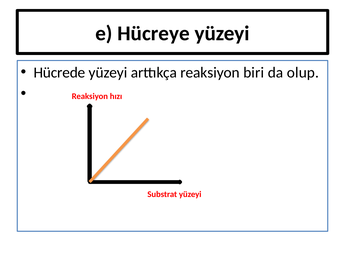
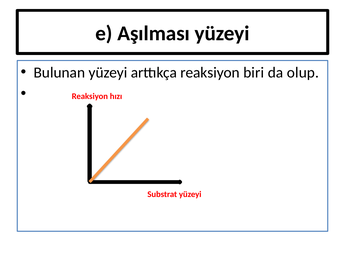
Hücreye: Hücreye -> Aşılması
Hücrede: Hücrede -> Bulunan
